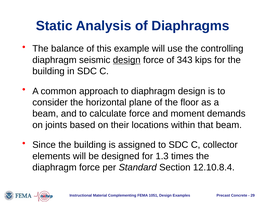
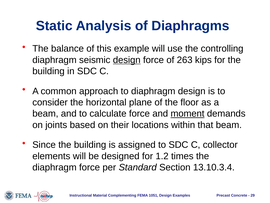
343: 343 -> 263
moment underline: none -> present
1.3: 1.3 -> 1.2
12.10.8.4: 12.10.8.4 -> 13.10.3.4
